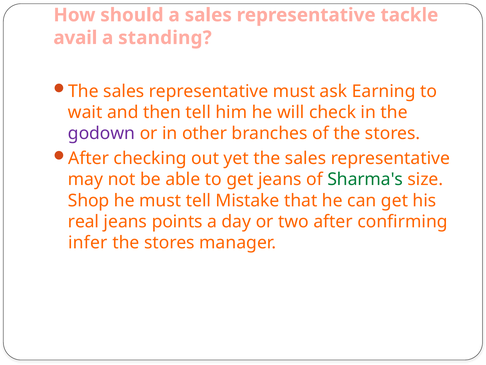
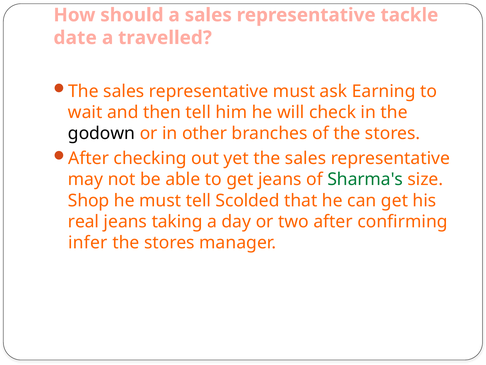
avail: avail -> date
standing: standing -> travelled
godown colour: purple -> black
Mistake: Mistake -> Scolded
points: points -> taking
